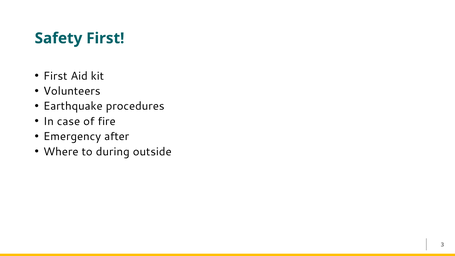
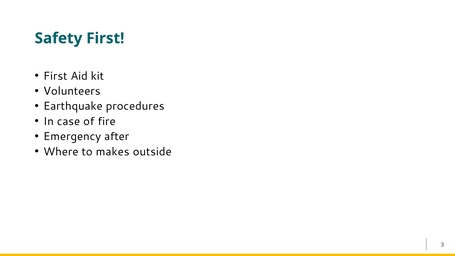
during: during -> makes
